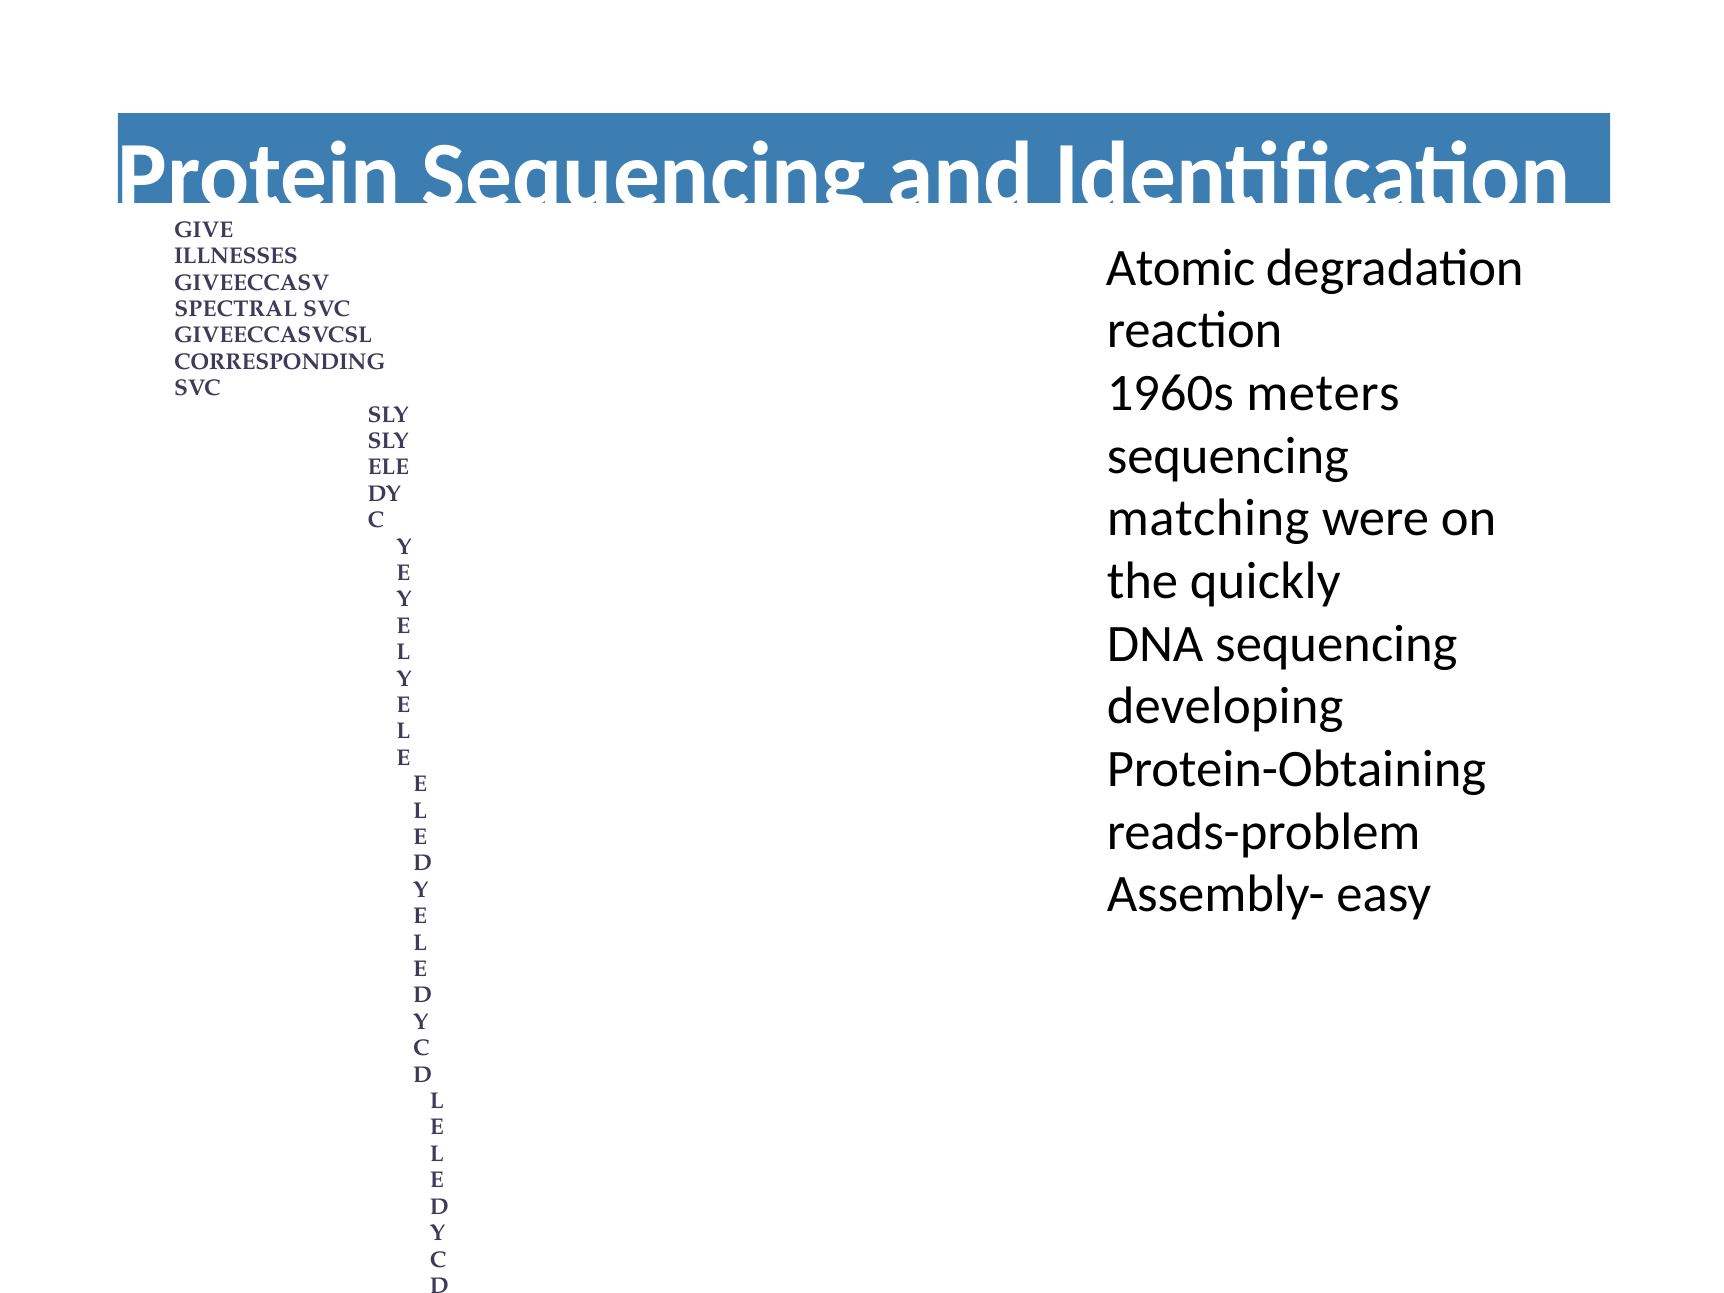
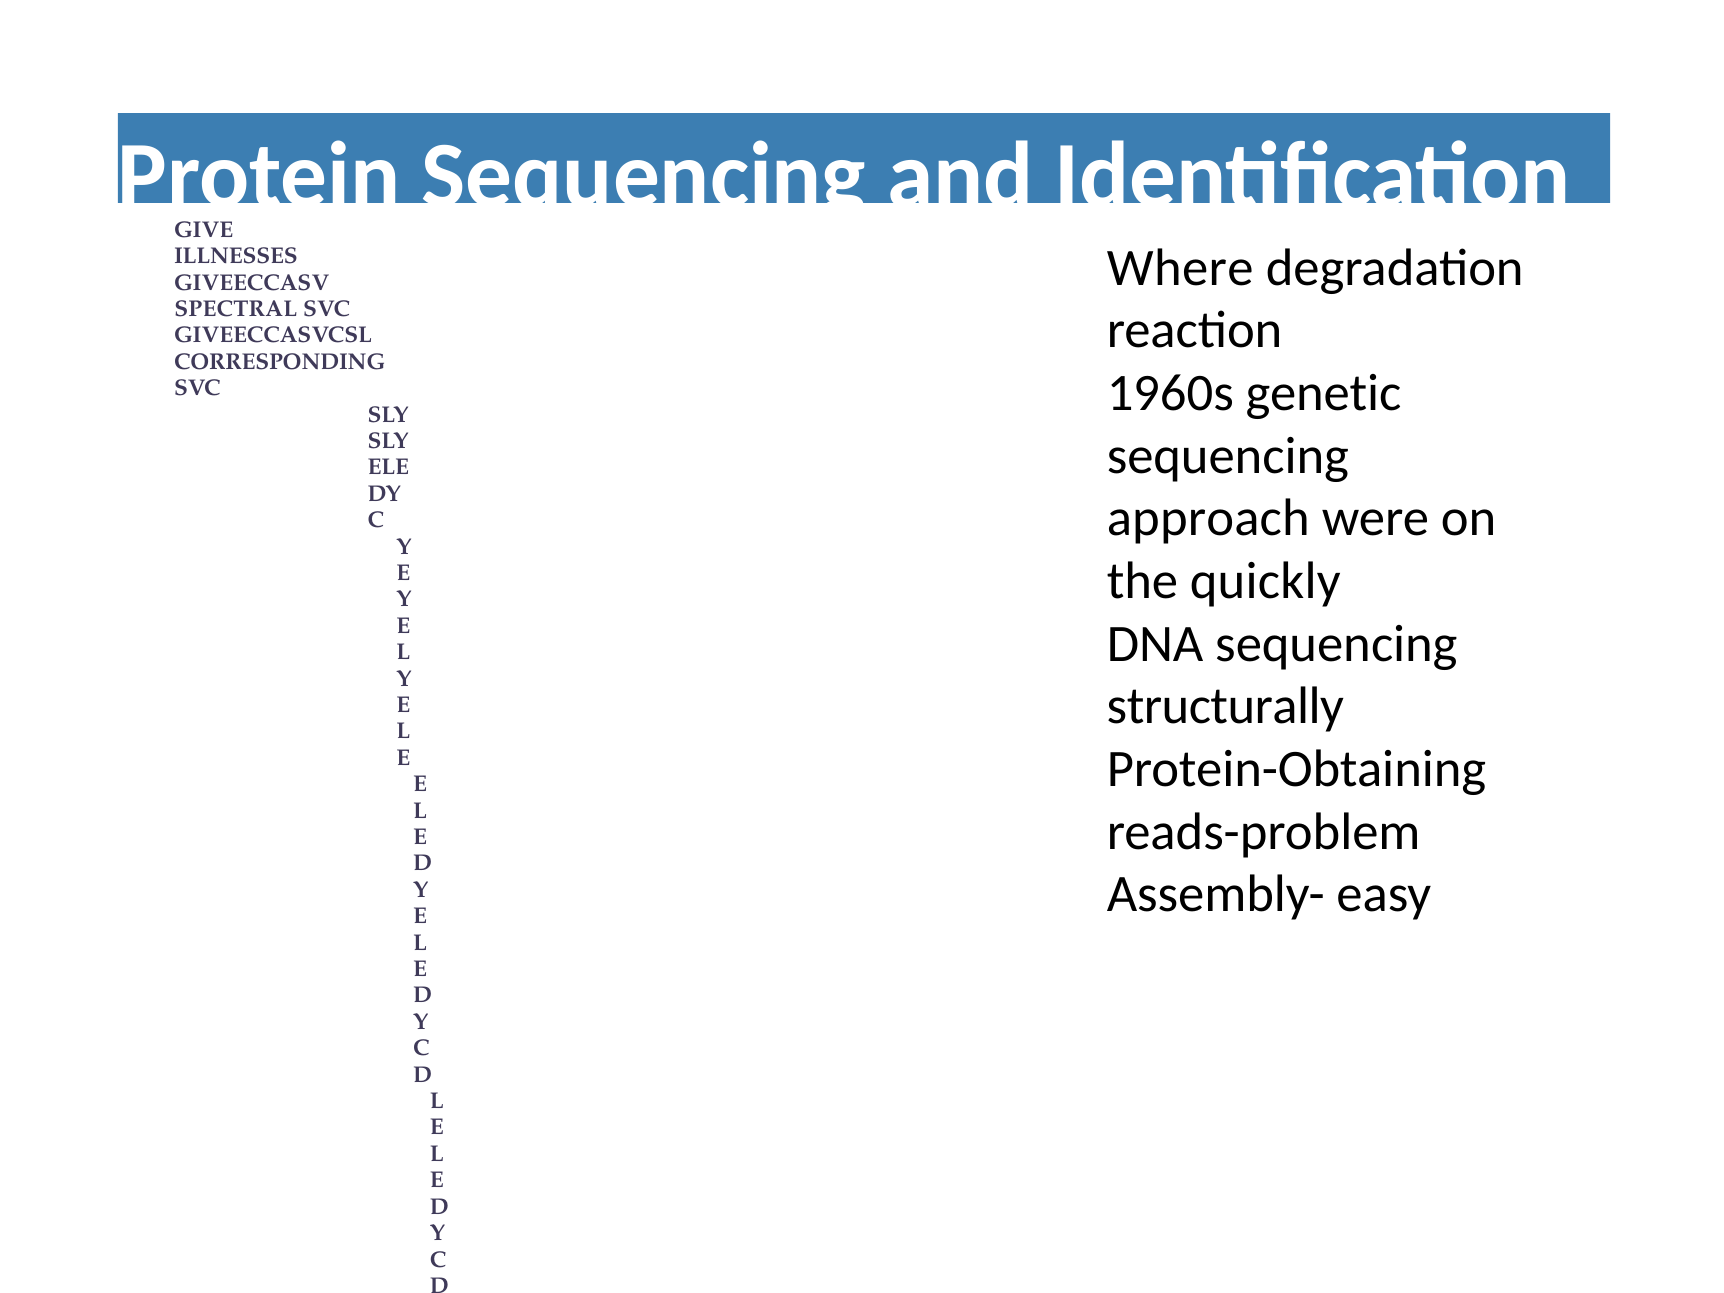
Atomic: Atomic -> Where
meters: meters -> genetic
matching: matching -> approach
developing: developing -> structurally
